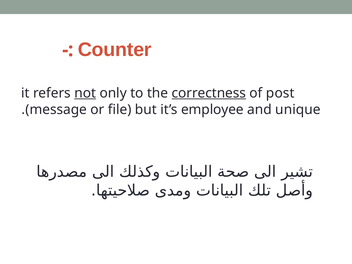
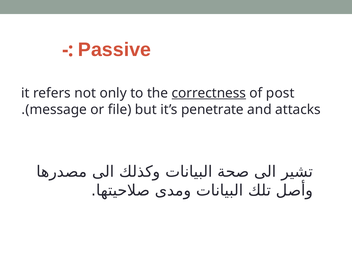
Counter: Counter -> Passive
not underline: present -> none
employee: employee -> penetrate
unique: unique -> attacks
